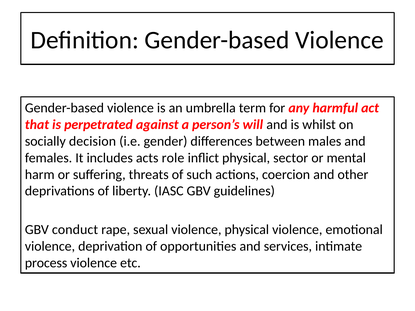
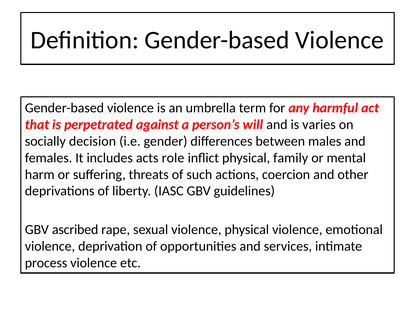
whilst: whilst -> varies
sector: sector -> family
conduct: conduct -> ascribed
